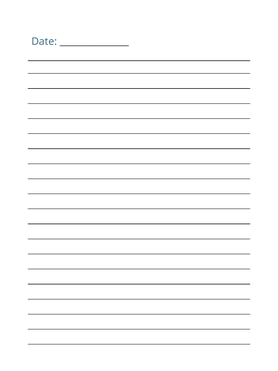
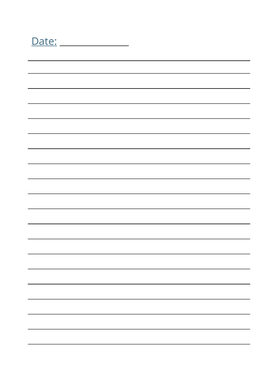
Date underline: none -> present
